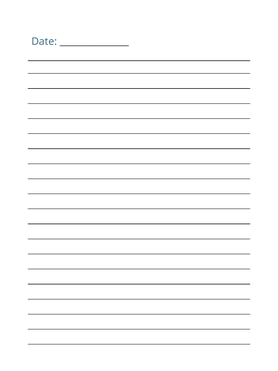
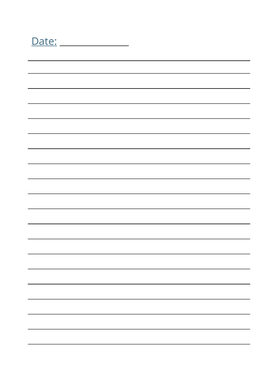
Date underline: none -> present
